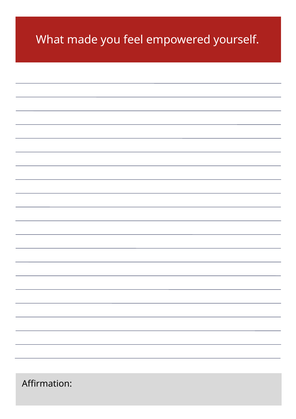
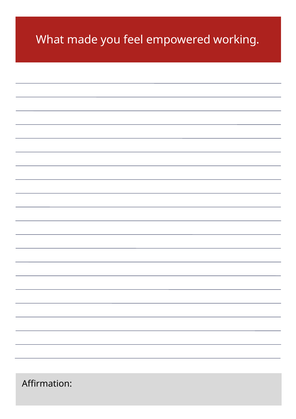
yourself: yourself -> working
